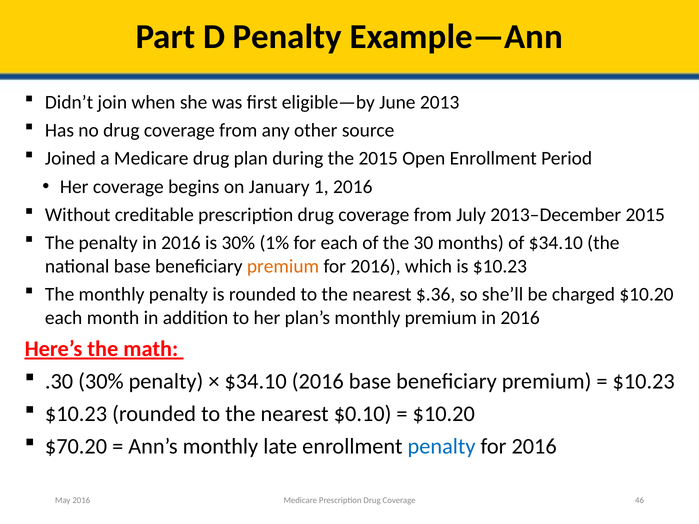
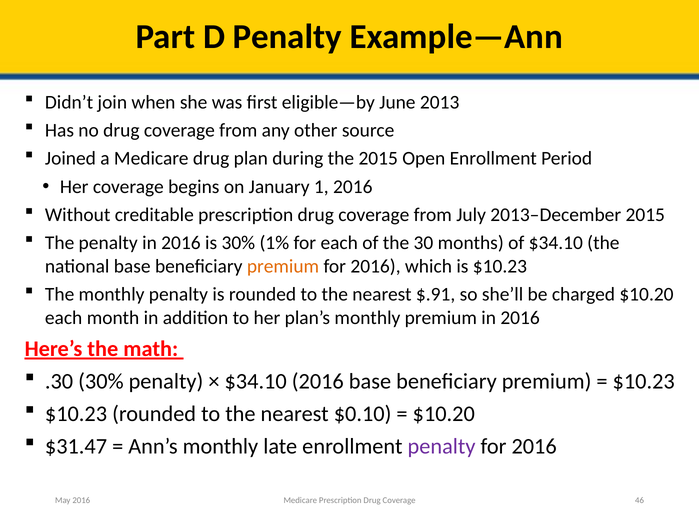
$.36: $.36 -> $.91
$70.20: $70.20 -> $31.47
penalty at (442, 447) colour: blue -> purple
